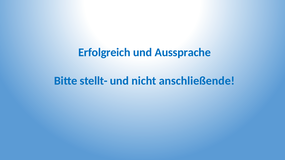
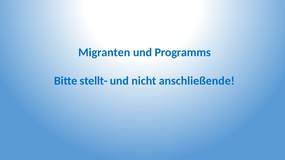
Erfolgreich: Erfolgreich -> Migranten
Aussprache: Aussprache -> Programms
